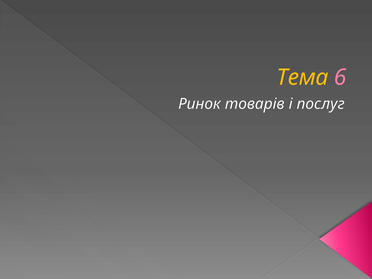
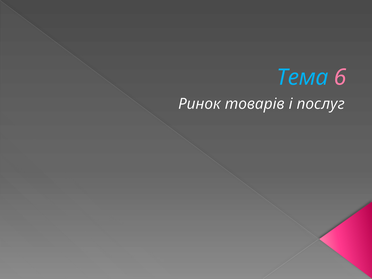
Тема colour: yellow -> light blue
